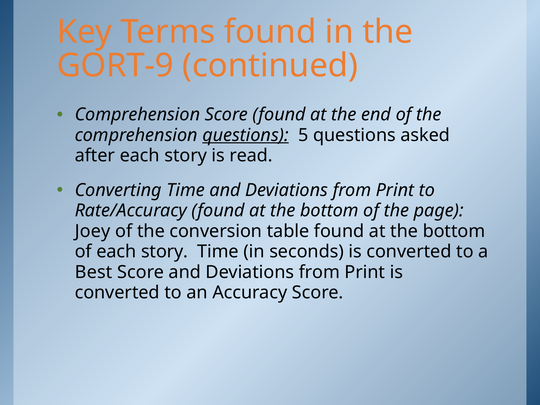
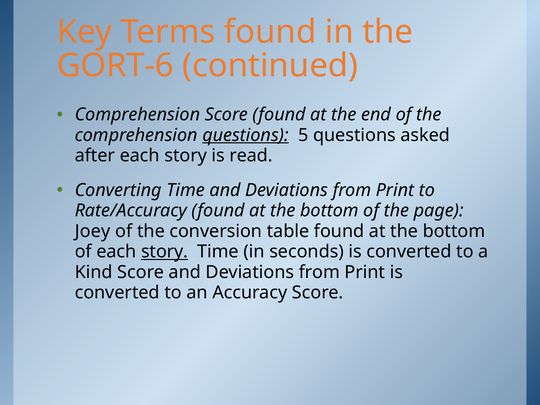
GORT-9: GORT-9 -> GORT-6
story at (165, 252) underline: none -> present
Best: Best -> Kind
